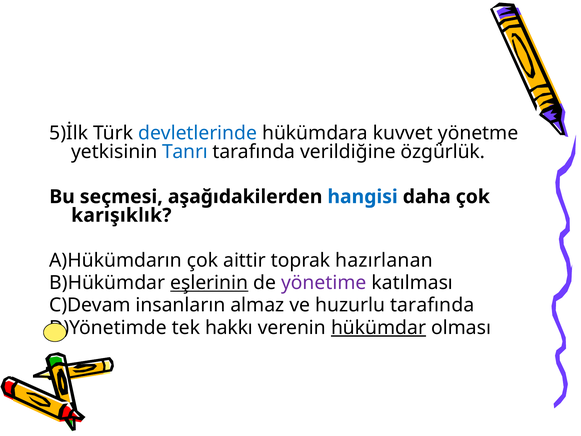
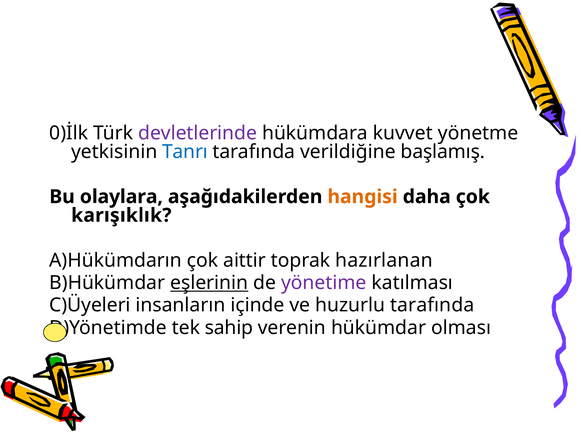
5)İlk: 5)İlk -> 0)İlk
devletlerinde colour: blue -> purple
özgürlük: özgürlük -> başlamış
seçmesi: seçmesi -> olaylara
hangisi colour: blue -> orange
C)Devam: C)Devam -> C)Üyeleri
almaz: almaz -> içinde
hakkı: hakkı -> sahip
hükümdar underline: present -> none
